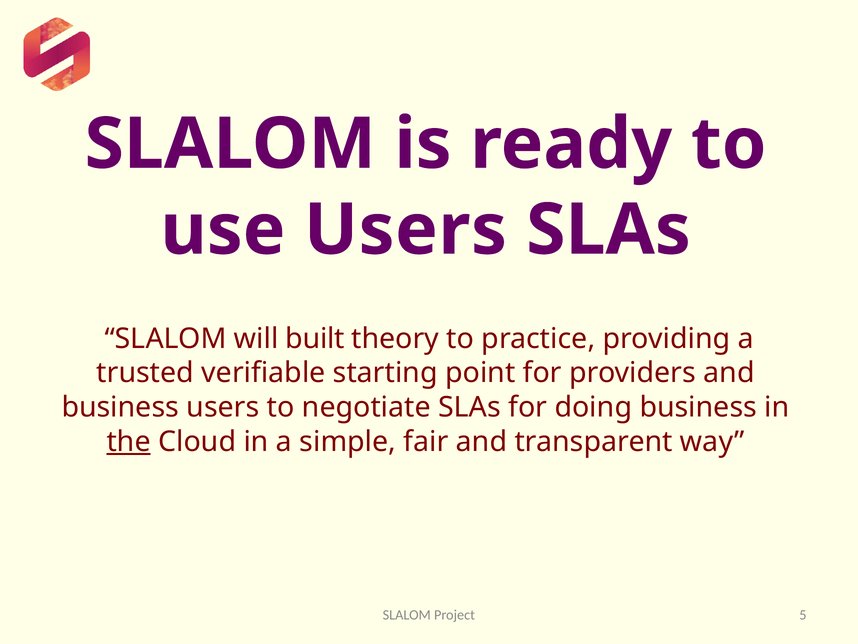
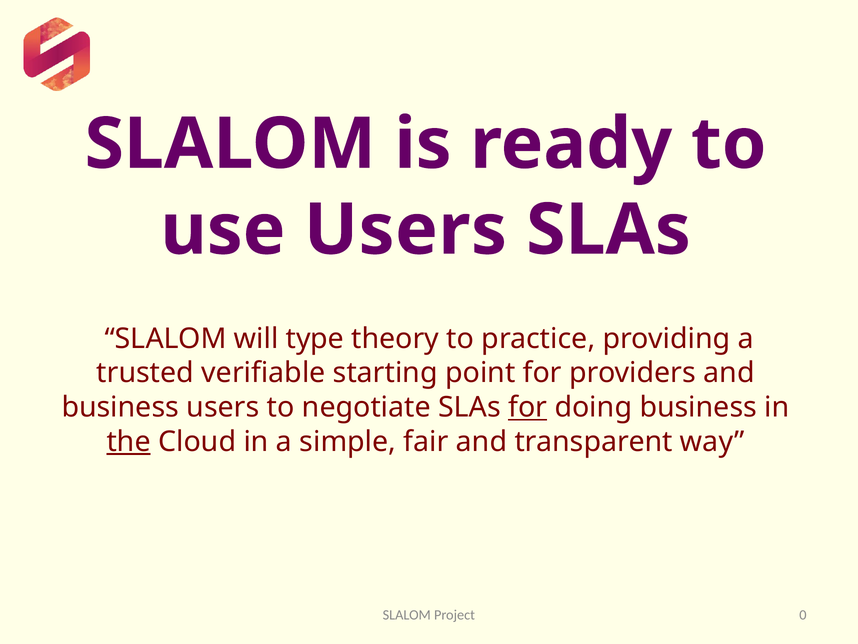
built: built -> type
for at (528, 407) underline: none -> present
5: 5 -> 0
